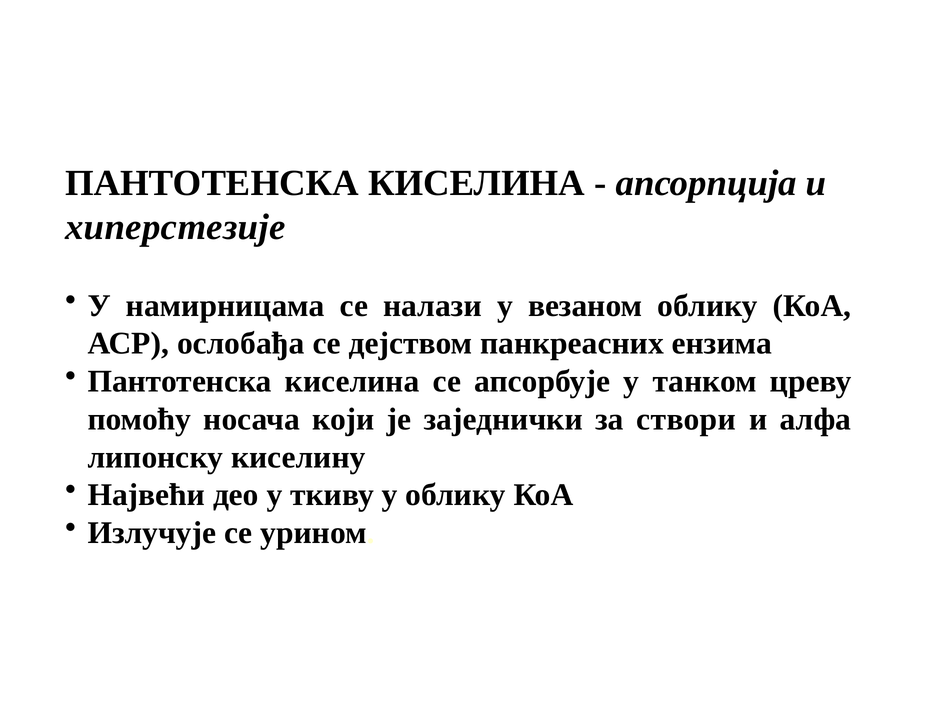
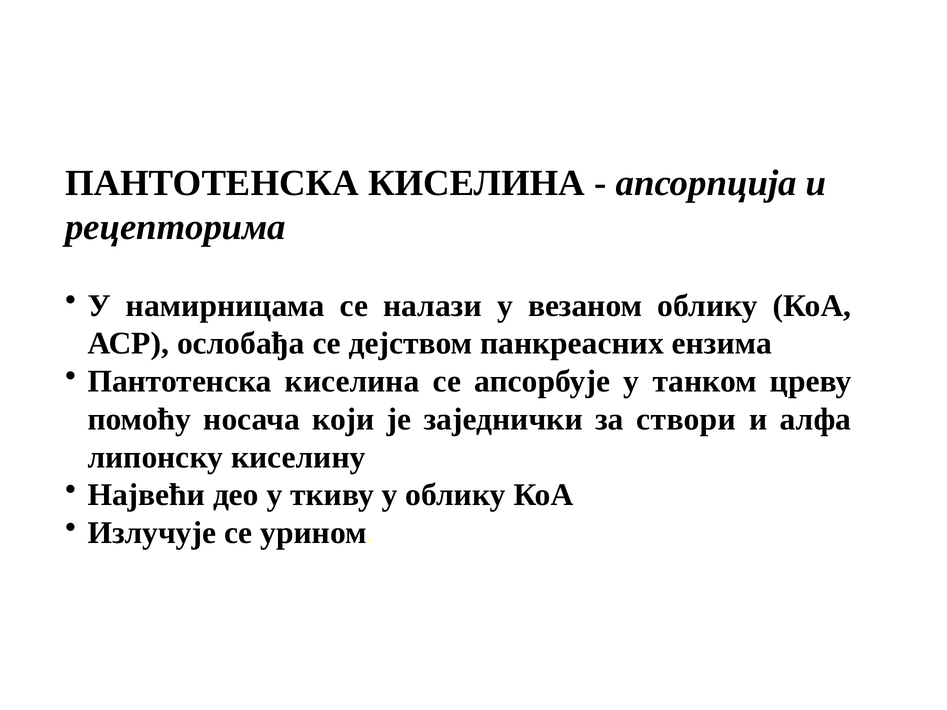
хиперстезије: хиперстезије -> рецепторима
